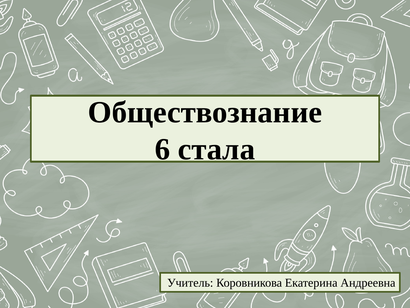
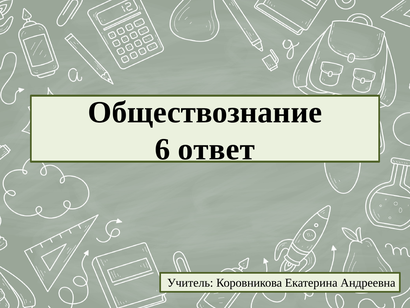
стала: стала -> ответ
